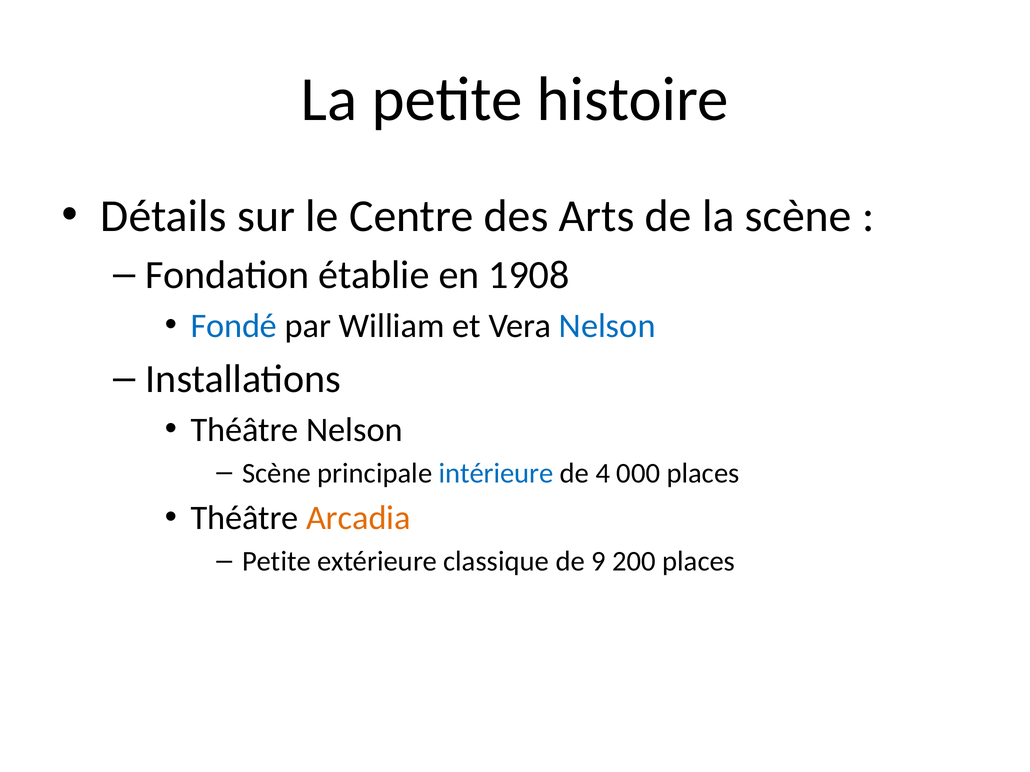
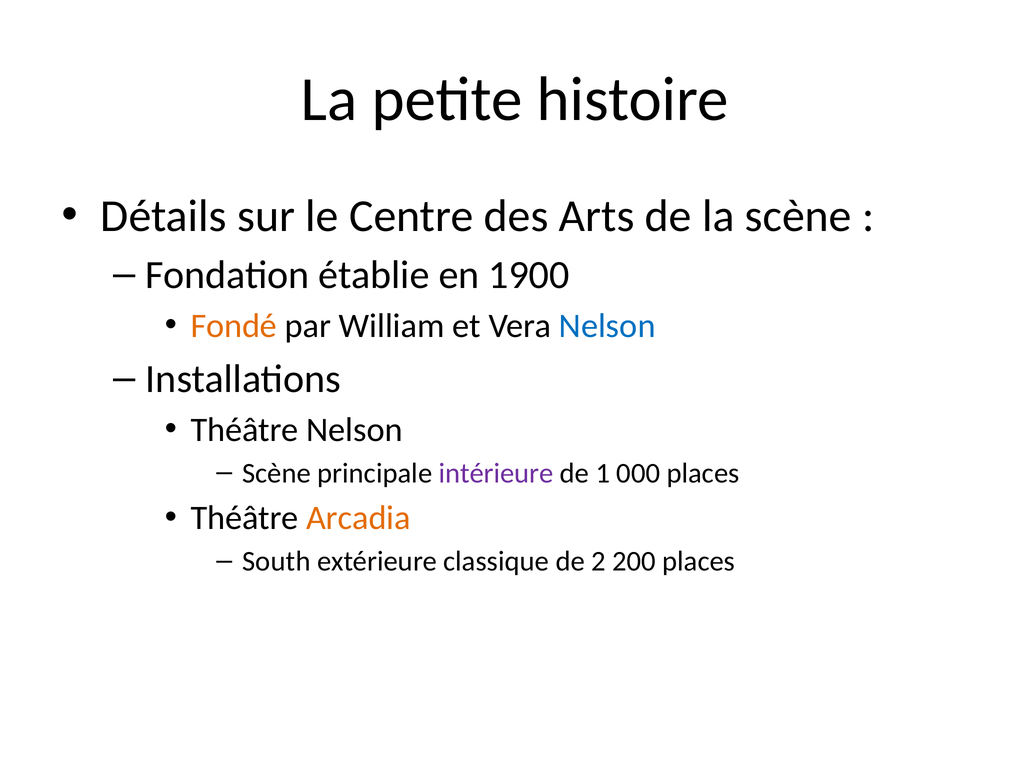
1908: 1908 -> 1900
Fondé colour: blue -> orange
intérieure colour: blue -> purple
4: 4 -> 1
Petite at (276, 562): Petite -> South
9: 9 -> 2
